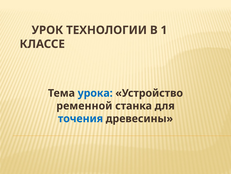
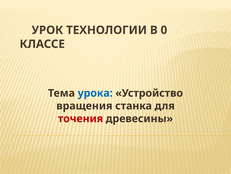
1: 1 -> 0
ременной: ременной -> вращения
точения colour: blue -> red
